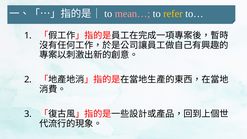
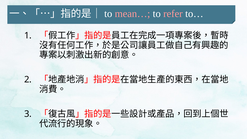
refer colour: yellow -> pink
